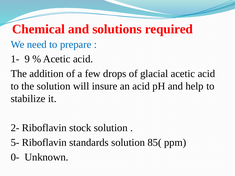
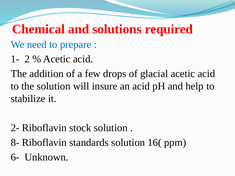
9: 9 -> 2
5-: 5- -> 8-
85(: 85( -> 16(
0-: 0- -> 6-
